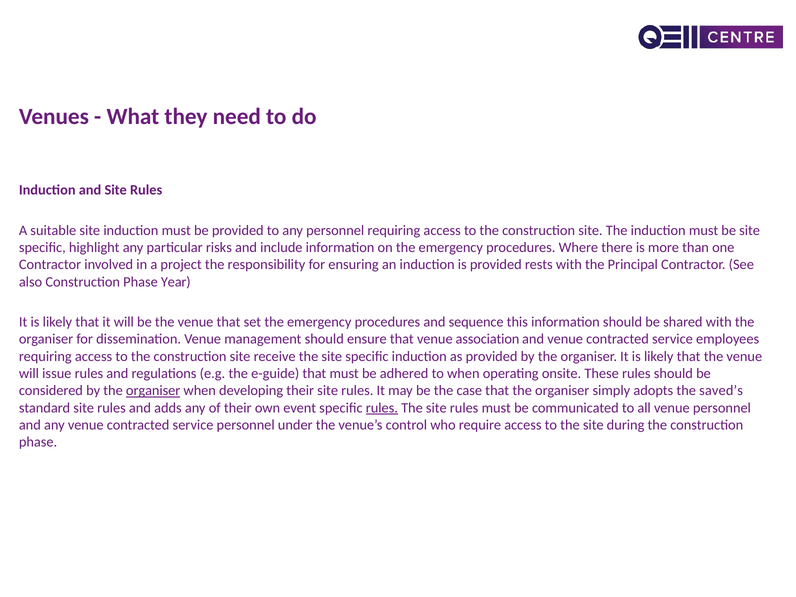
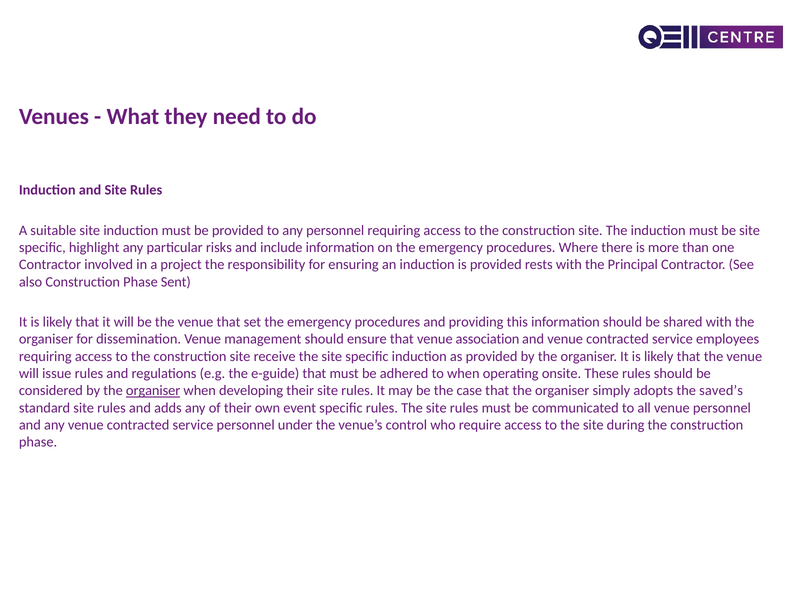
Year: Year -> Sent
sequence: sequence -> providing
rules at (382, 408) underline: present -> none
